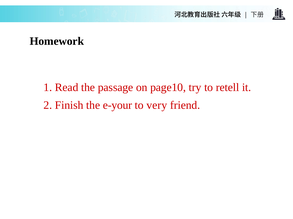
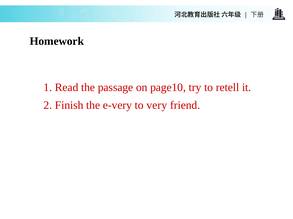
e-your: e-your -> e-very
